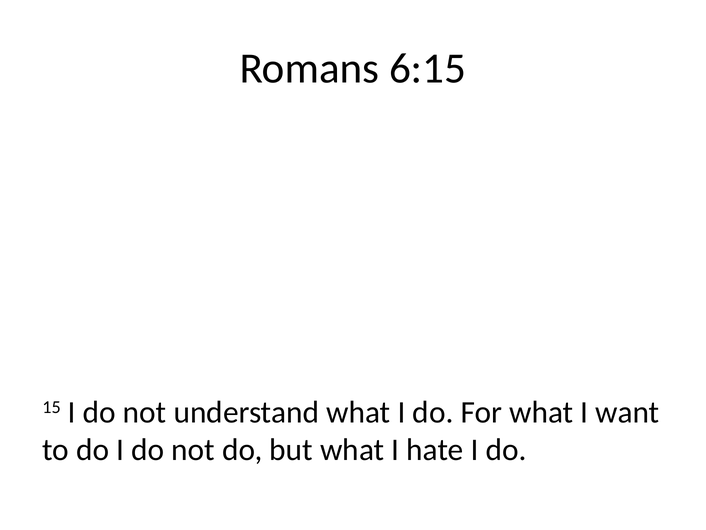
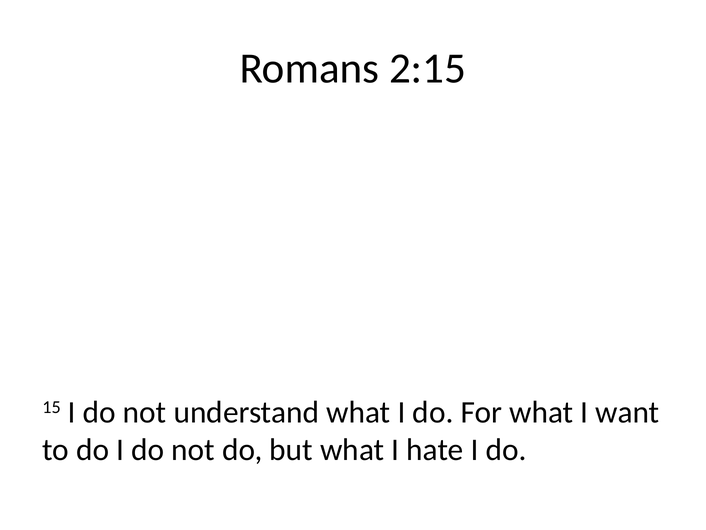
6:15: 6:15 -> 2:15
